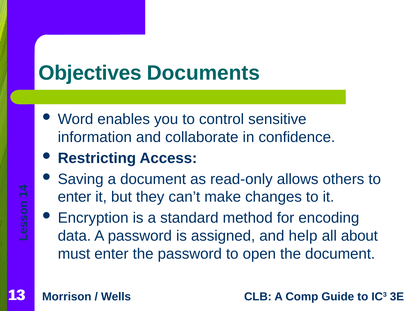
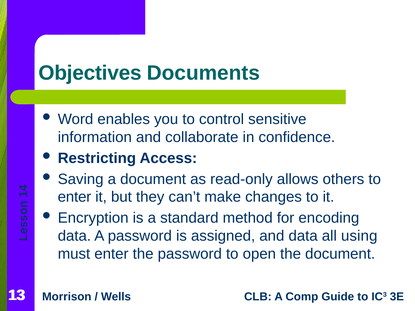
and help: help -> data
about: about -> using
